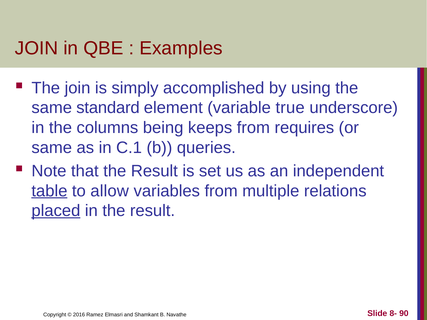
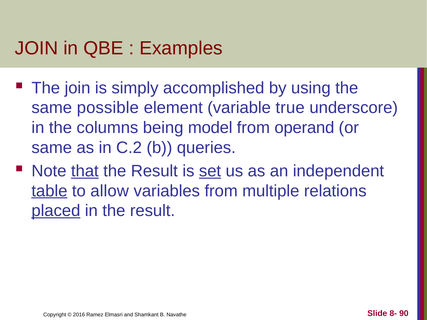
standard: standard -> possible
keeps: keeps -> model
requires: requires -> operand
C.1: C.1 -> C.2
that underline: none -> present
set underline: none -> present
